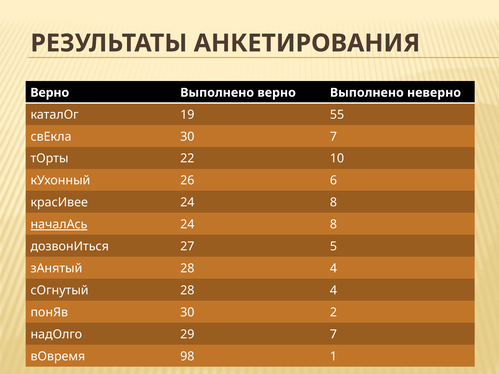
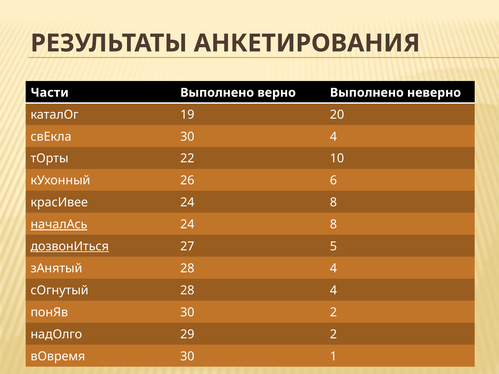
Верно at (50, 93): Верно -> Части
55: 55 -> 20
30 7: 7 -> 4
дозвонИться underline: none -> present
29 7: 7 -> 2
вОвремя 98: 98 -> 30
